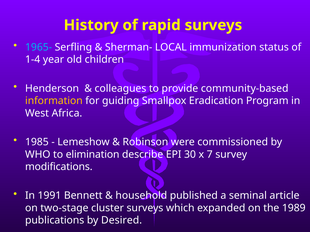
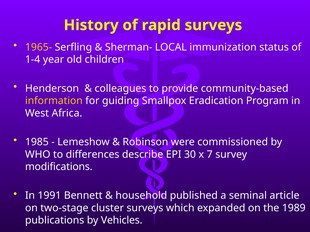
1965- colour: light blue -> yellow
elimination: elimination -> differences
Desired: Desired -> Vehicles
